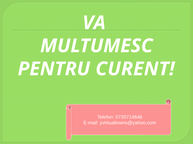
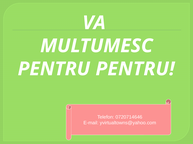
PENTRU CURENT: CURENT -> PENTRU
